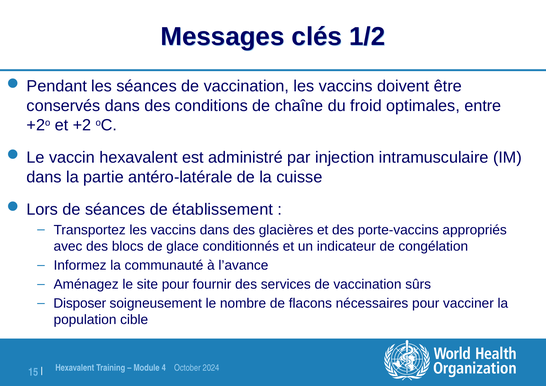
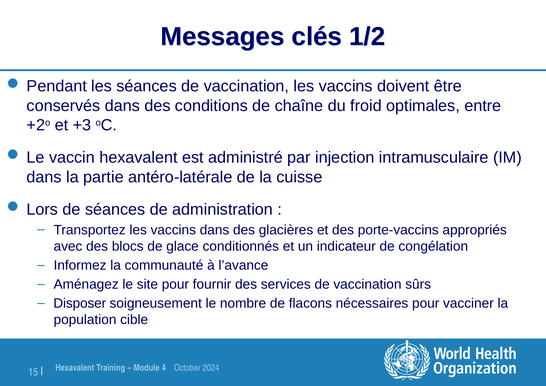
+2: +2 -> +3
établissement: établissement -> administration
